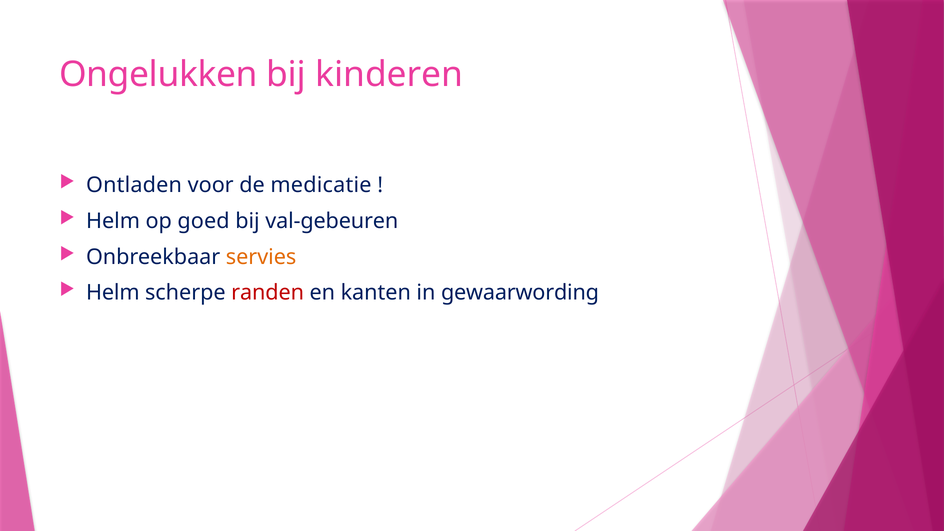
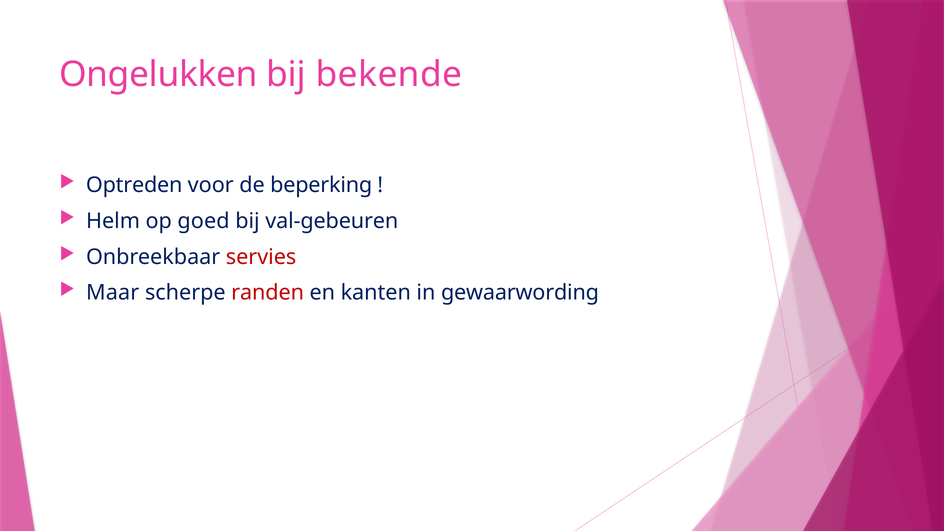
kinderen: kinderen -> bekende
Ontladen: Ontladen -> Optreden
medicatie: medicatie -> beperking
servies colour: orange -> red
Helm at (113, 293): Helm -> Maar
